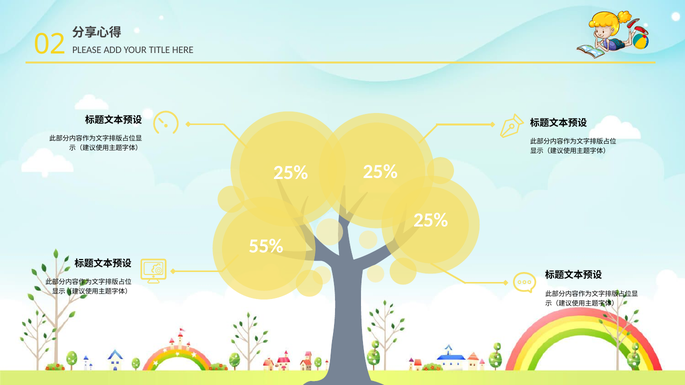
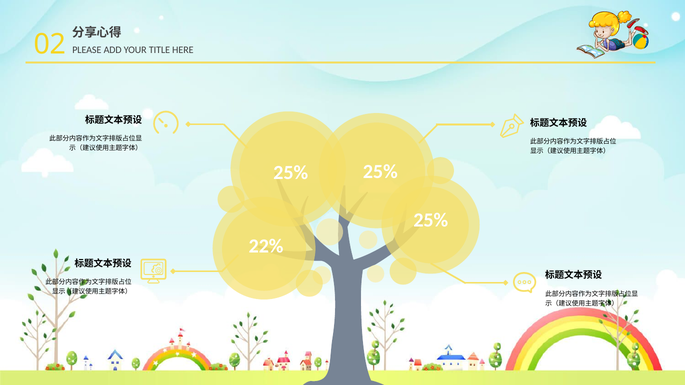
55%: 55% -> 22%
